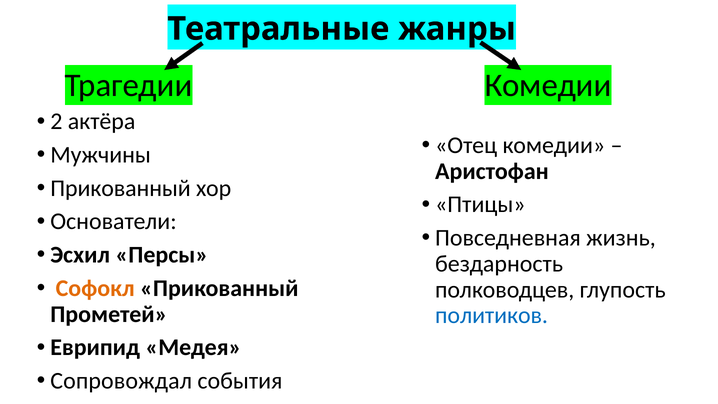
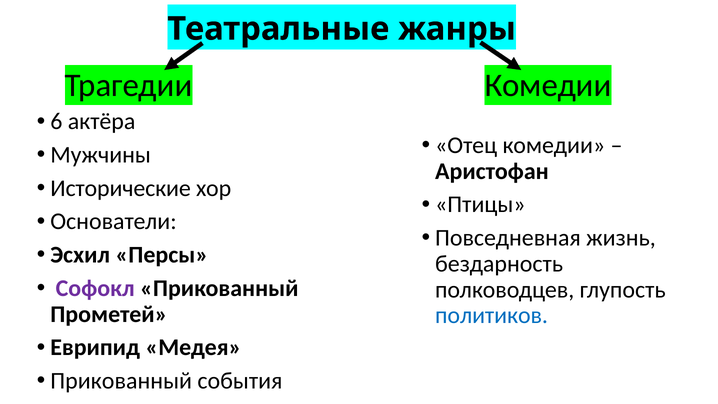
2: 2 -> 6
Прикованный at (121, 188): Прикованный -> Исторические
Софокл colour: orange -> purple
Сопровождал at (121, 381): Сопровождал -> Прикованный
